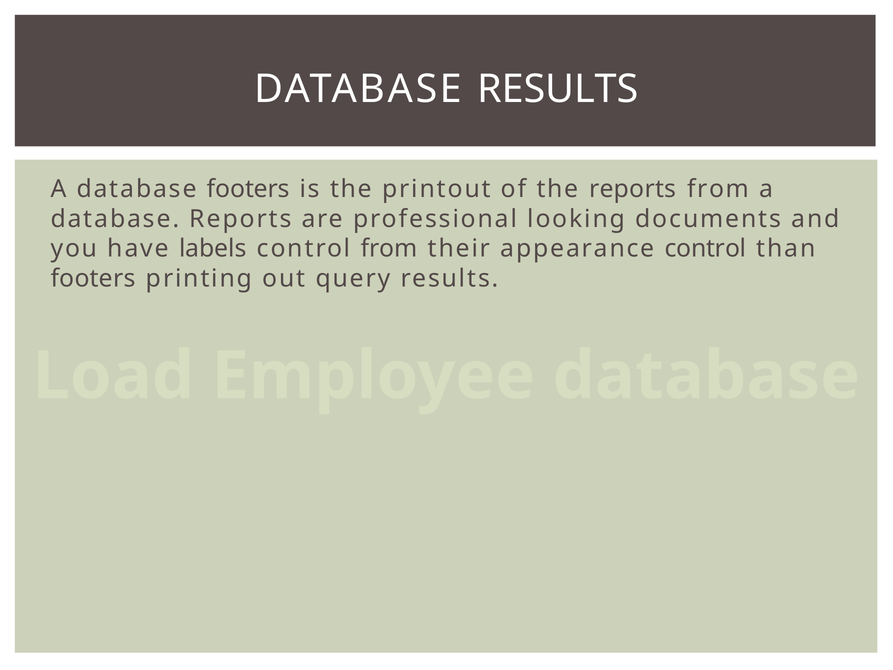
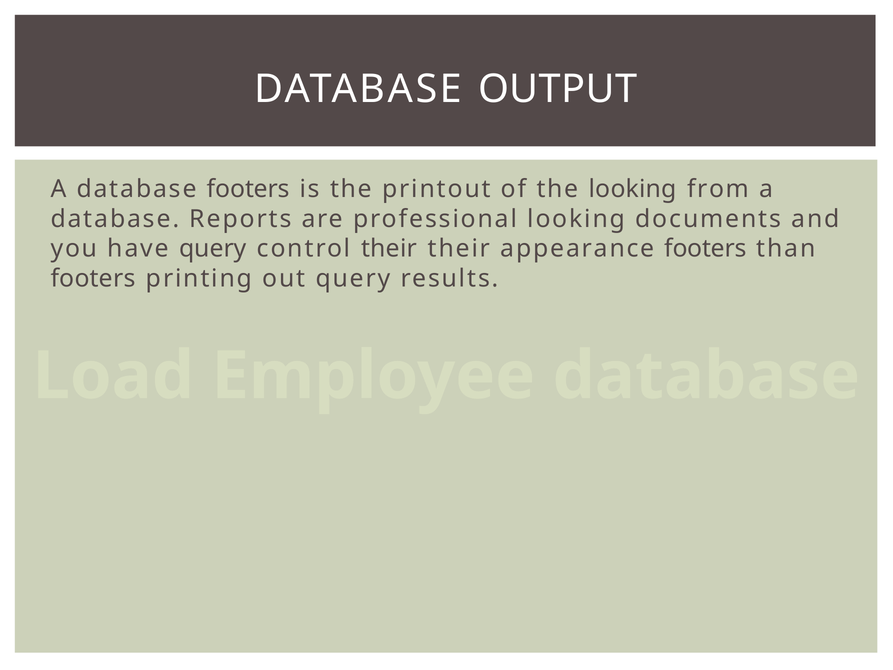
DATABASE RESULTS: RESULTS -> OUTPUT
the reports: reports -> looking
have labels: labels -> query
control from: from -> their
appearance control: control -> footers
